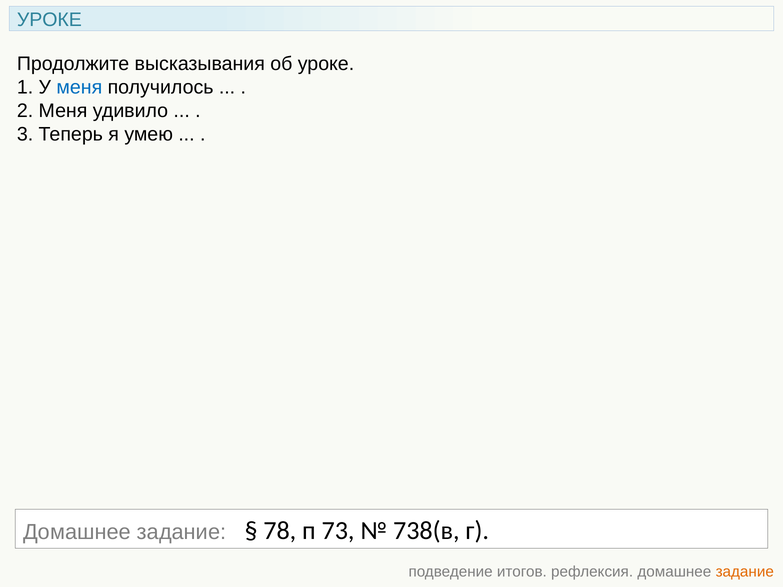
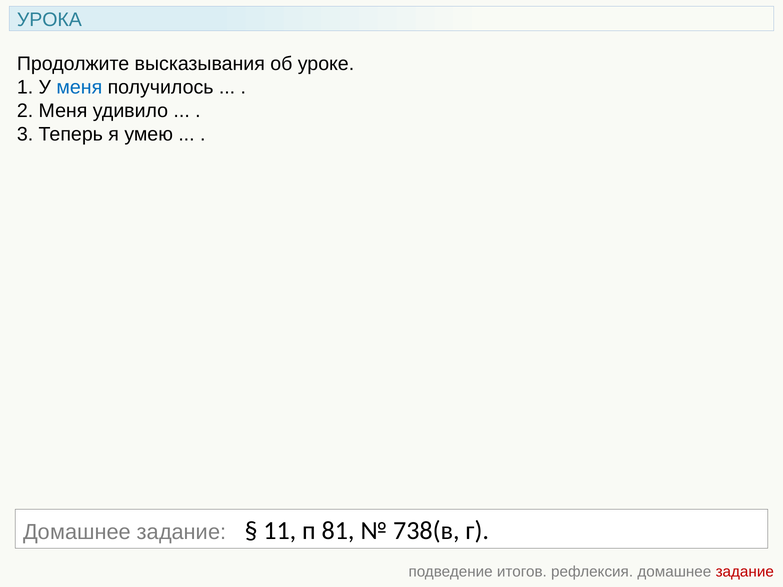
УРОКЕ at (49, 20): УРОКЕ -> УРОКА
78: 78 -> 11
73: 73 -> 81
задание at (745, 572) colour: orange -> red
